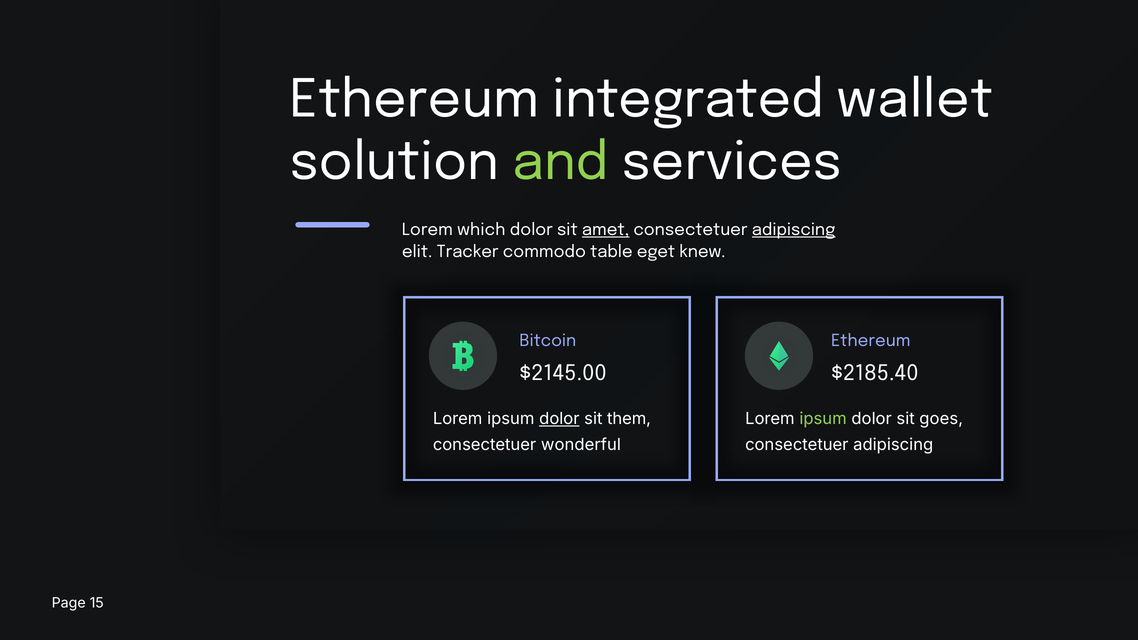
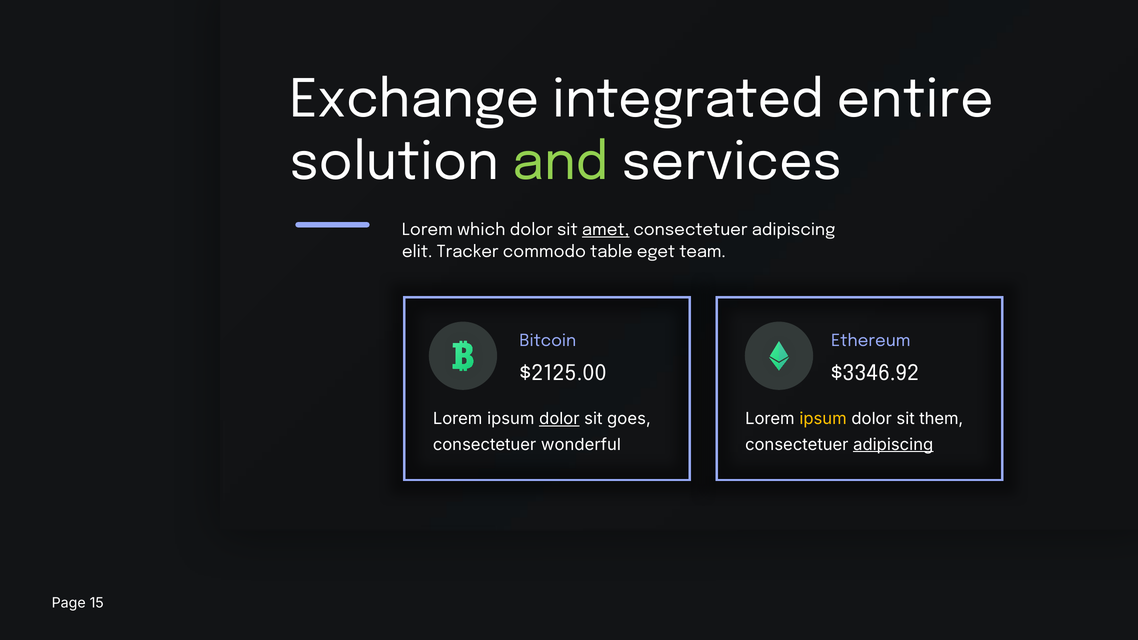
Ethereum at (414, 100): Ethereum -> Exchange
wallet: wallet -> entire
adipiscing at (794, 230) underline: present -> none
knew: knew -> team
$2145.00: $2145.00 -> $2125.00
$2185.40: $2185.40 -> $3346.92
them: them -> goes
ipsum at (823, 419) colour: light green -> yellow
goes: goes -> them
adipiscing at (893, 445) underline: none -> present
